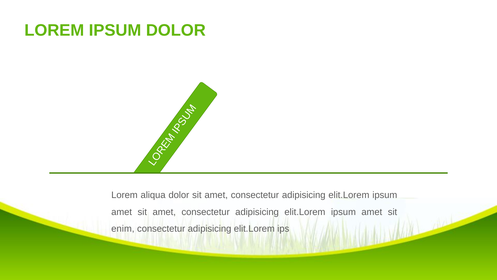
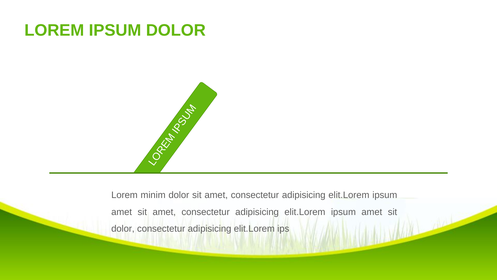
aliqua: aliqua -> minim
enim at (123, 228): enim -> dolor
